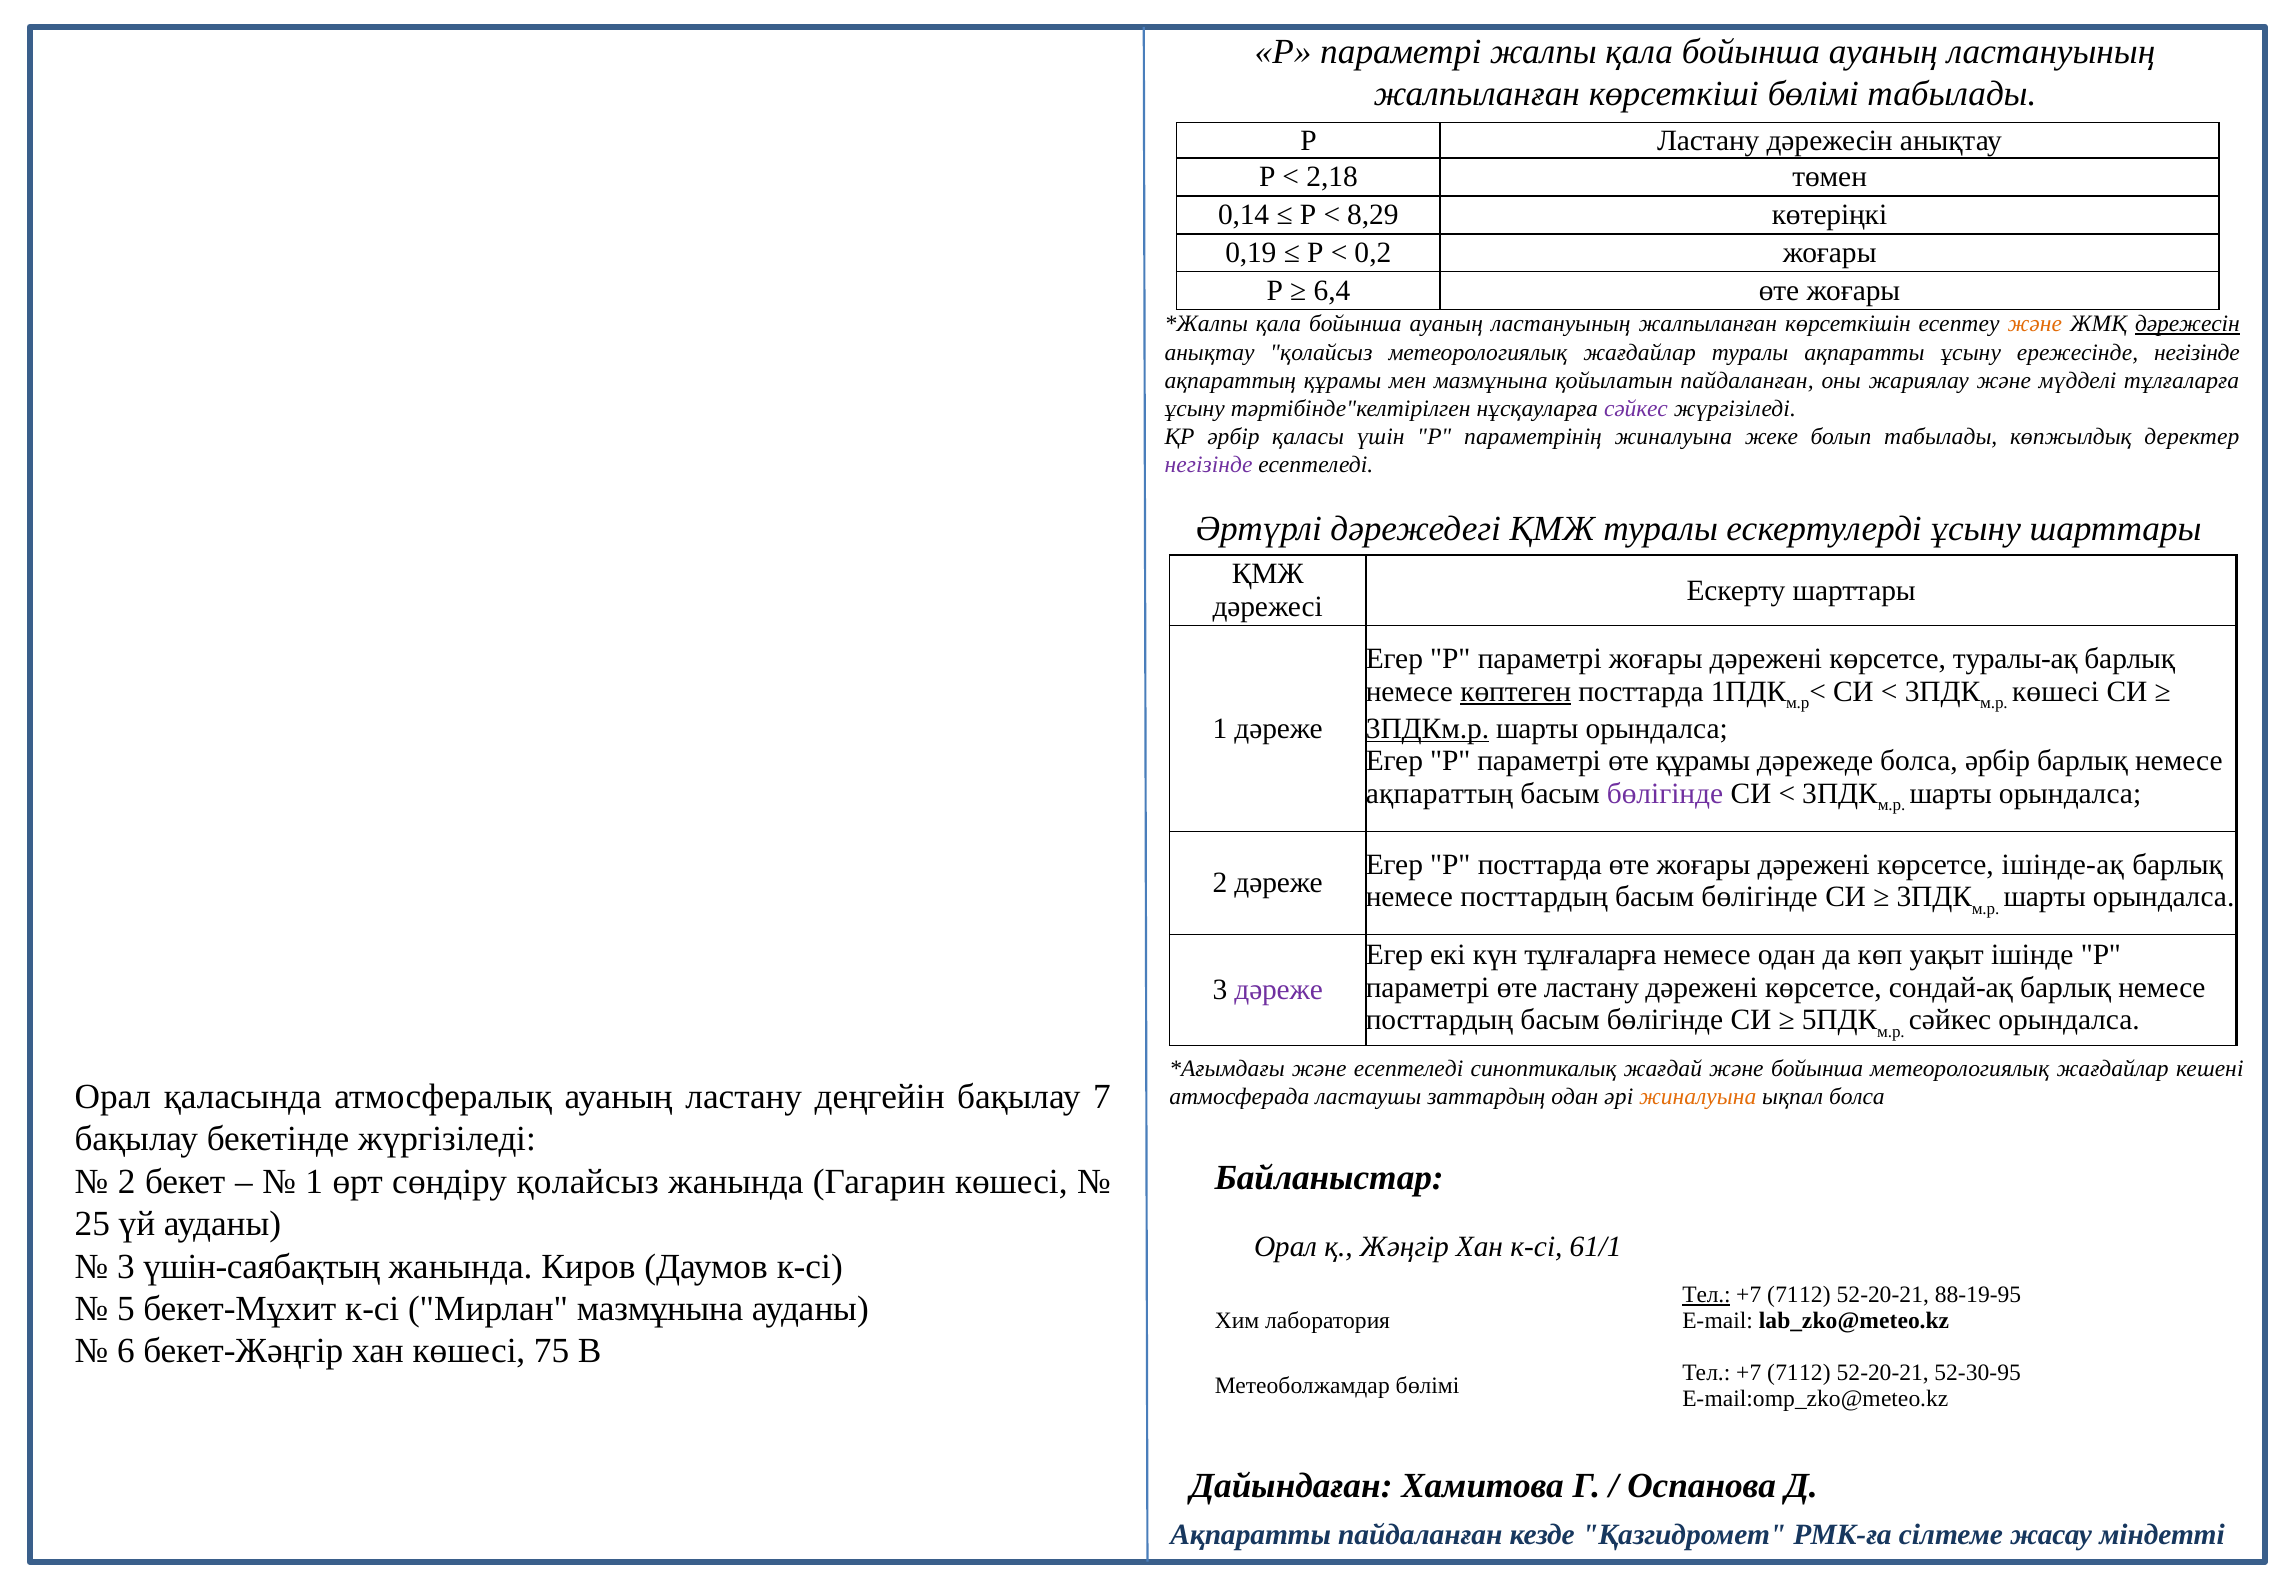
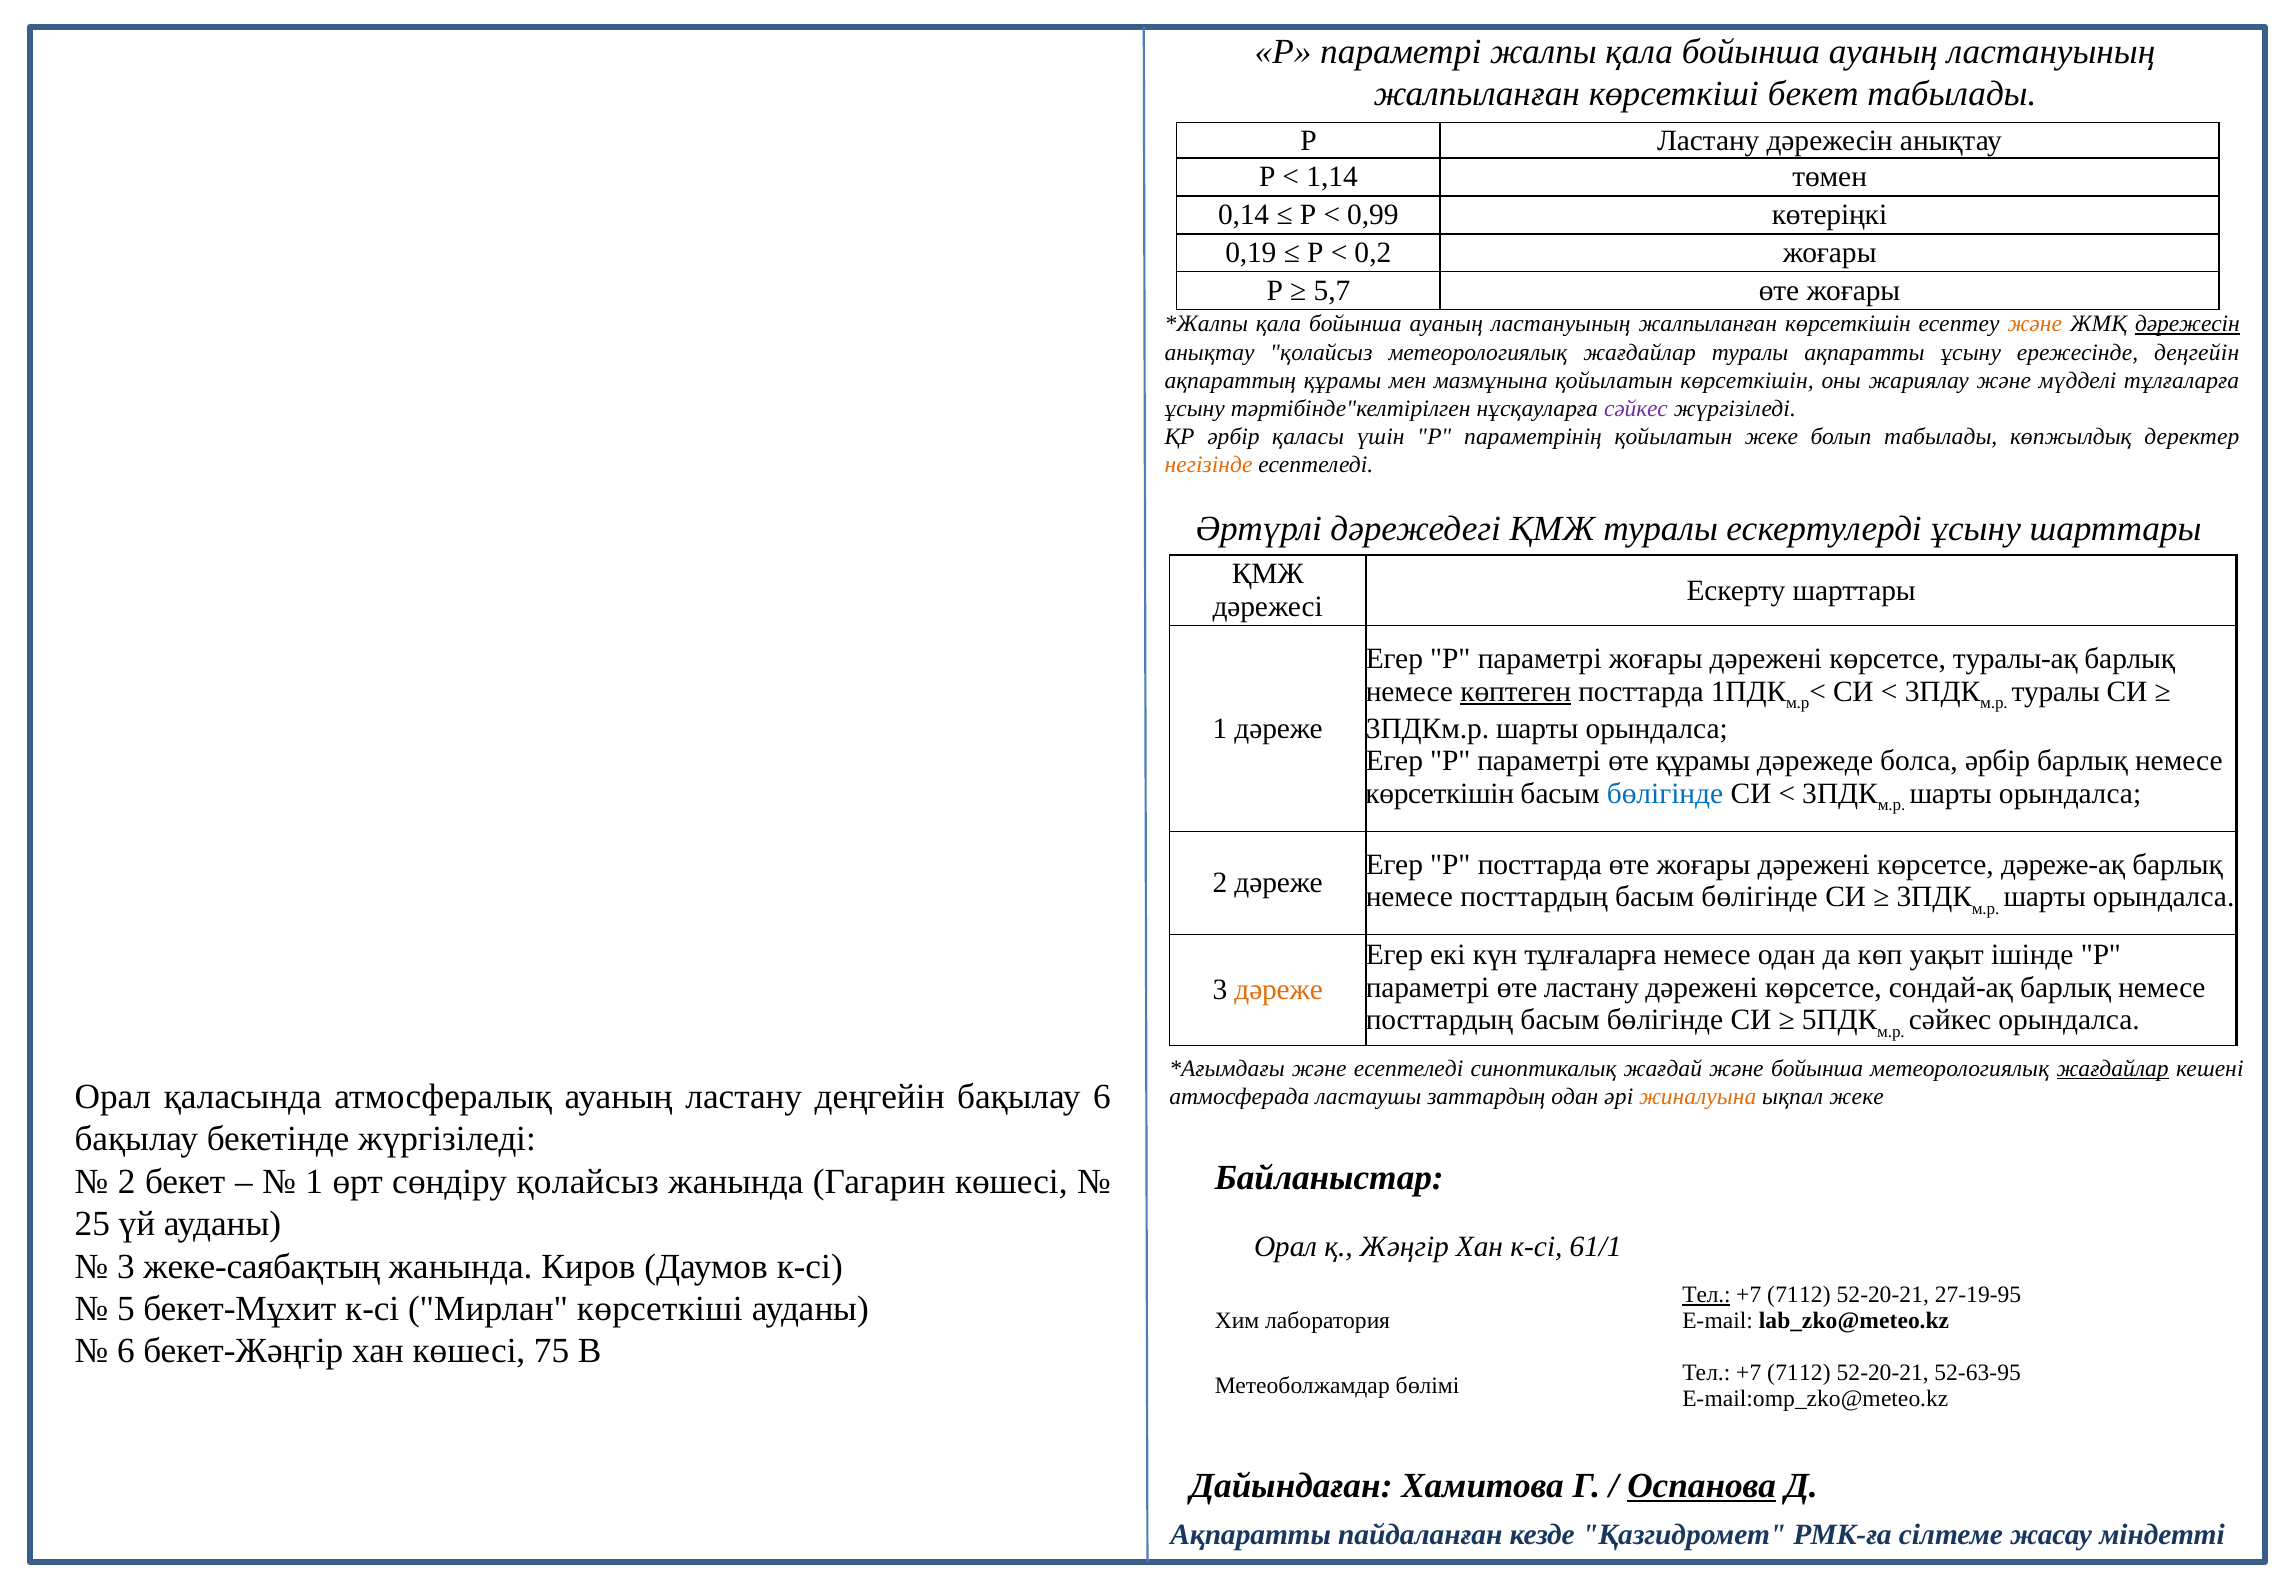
көрсеткіші бөлімі: бөлімі -> бекет
2,18: 2,18 -> 1,14
8,29: 8,29 -> 0,99
6,4: 6,4 -> 5,7
ережесінде негізінде: негізінде -> деңгейін
қойылатын пайдаланған: пайдаланған -> көрсеткішін
параметрінің жиналуына: жиналуына -> қойылатын
негізінде at (1209, 465) colour: purple -> orange
көшесі at (2055, 692): көшесі -> туралы
3ПДКм.р underline: present -> none
ақпараттың at (1439, 794): ақпараттың -> көрсеткішін
бөлігінде at (1665, 794) colour: purple -> blue
ішінде-ақ: ішінде-ақ -> дәреже-ақ
дәреже at (1279, 990) colour: purple -> orange
жағдайлар at (2113, 1068) underline: none -> present
бақылау 7: 7 -> 6
ықпал болса: болса -> жеке
үшін-саябақтың: үшін-саябақтың -> жеке-саябақтың
88-19-95: 88-19-95 -> 27-19-95
Мирлан мазмұнына: мазмұнына -> көрсеткіші
52-30-95: 52-30-95 -> 52-63-95
Оспанова underline: none -> present
